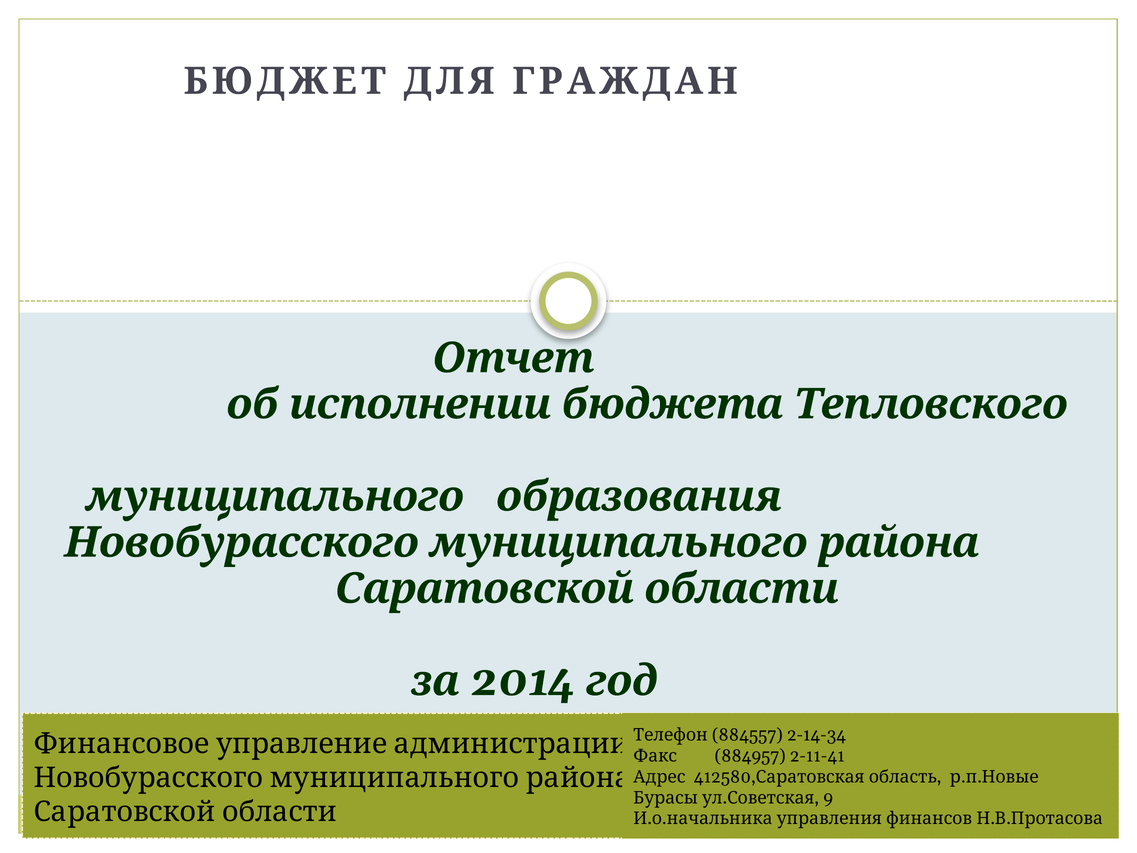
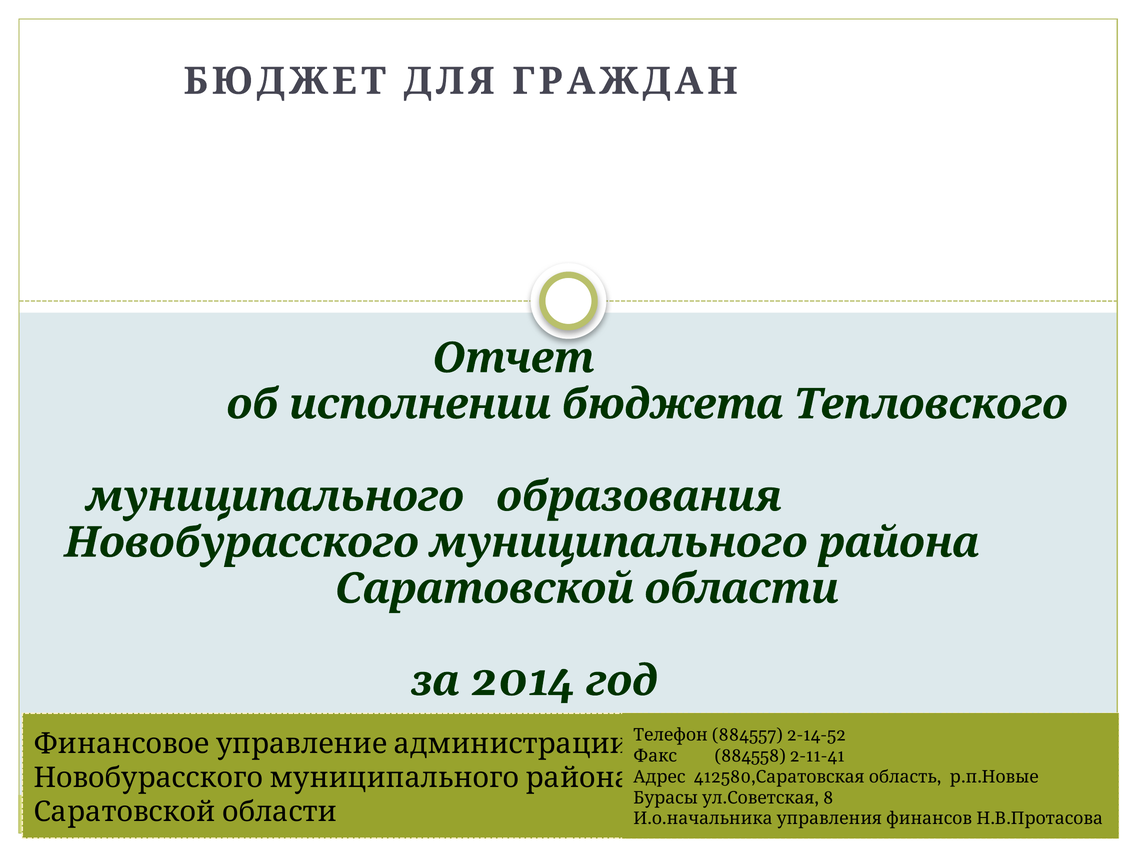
2-14-34: 2-14-34 -> 2-14-52
884957: 884957 -> 884558
9: 9 -> 8
